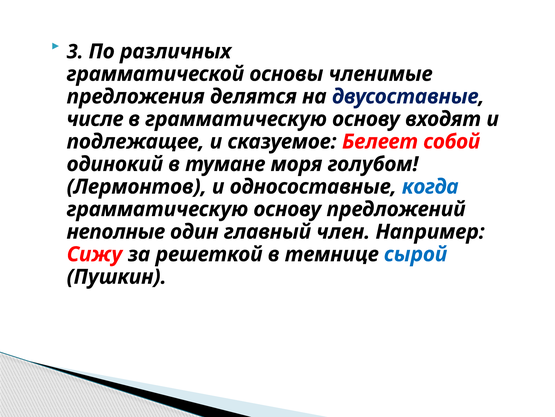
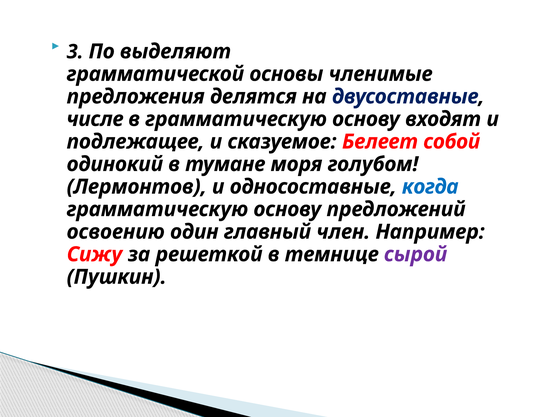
различных: различных -> выделяют
неполные: неполные -> освоению
сырой colour: blue -> purple
